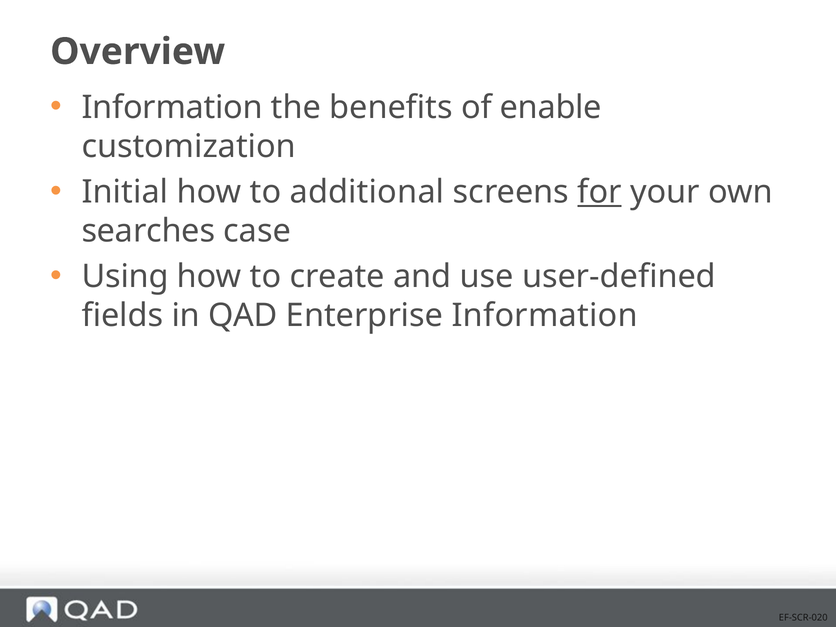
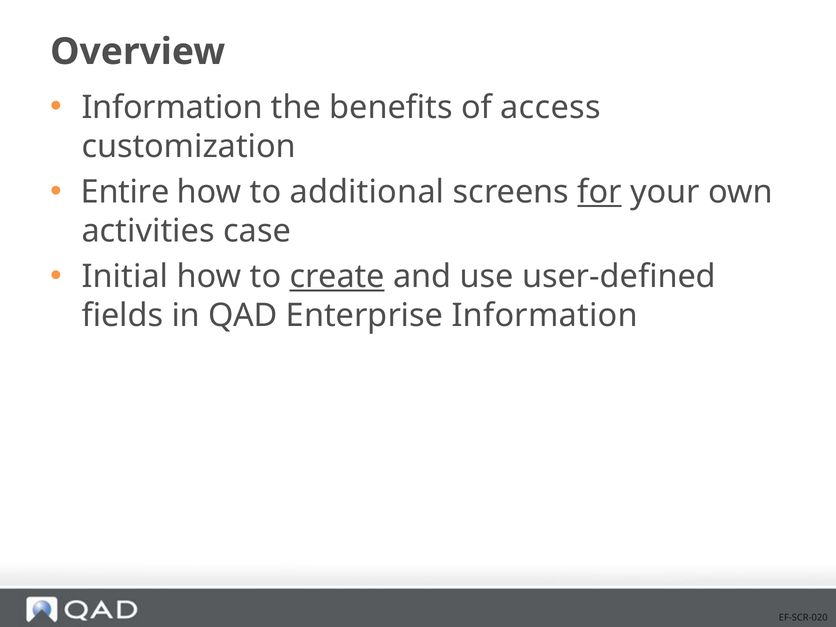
enable: enable -> access
Initial: Initial -> Entire
searches: searches -> activities
Using: Using -> Initial
create underline: none -> present
